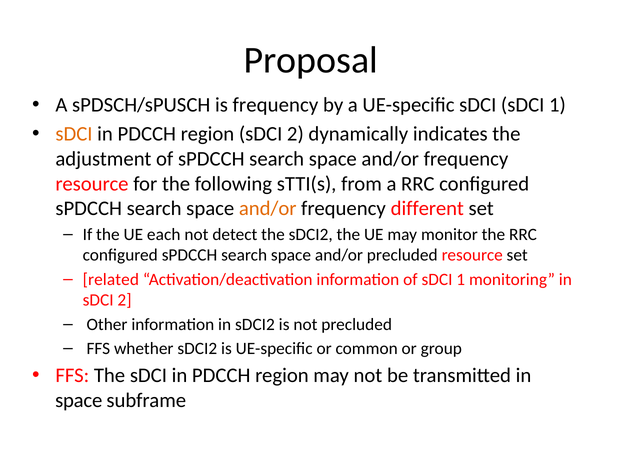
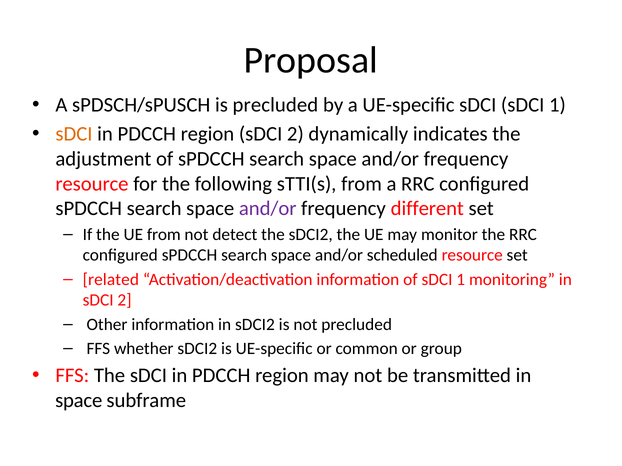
is frequency: frequency -> precluded
and/or at (268, 209) colour: orange -> purple
UE each: each -> from
and/or precluded: precluded -> scheduled
